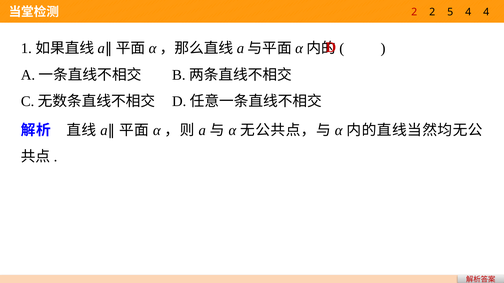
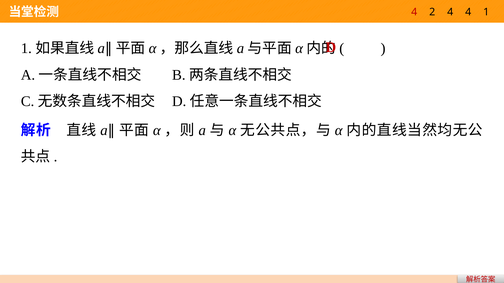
2 at (414, 12): 2 -> 4
2 5: 5 -> 4
4 4: 4 -> 1
